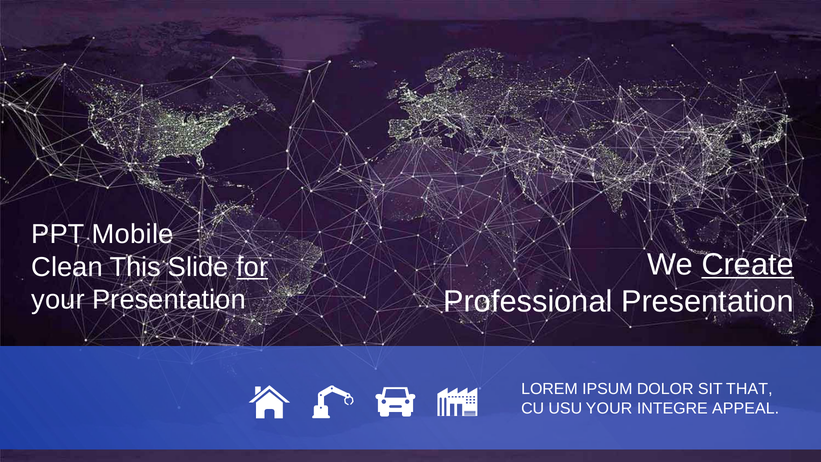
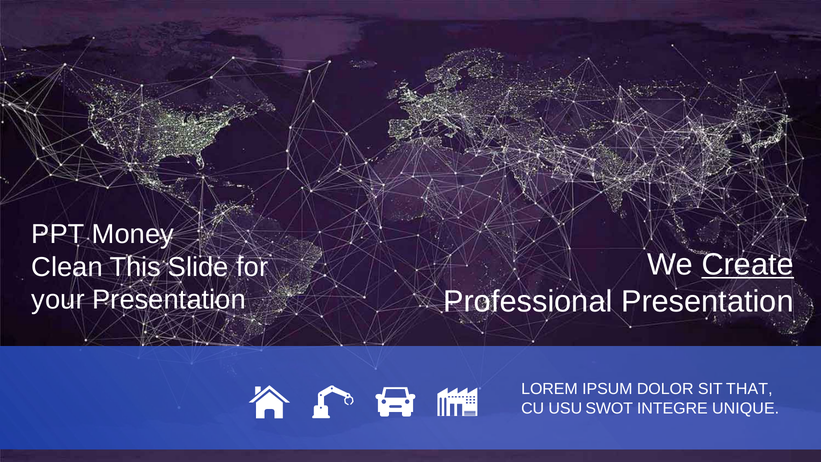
Mobile: Mobile -> Money
for underline: present -> none
USU YOUR: YOUR -> SWOT
APPEAL: APPEAL -> UNIQUE
